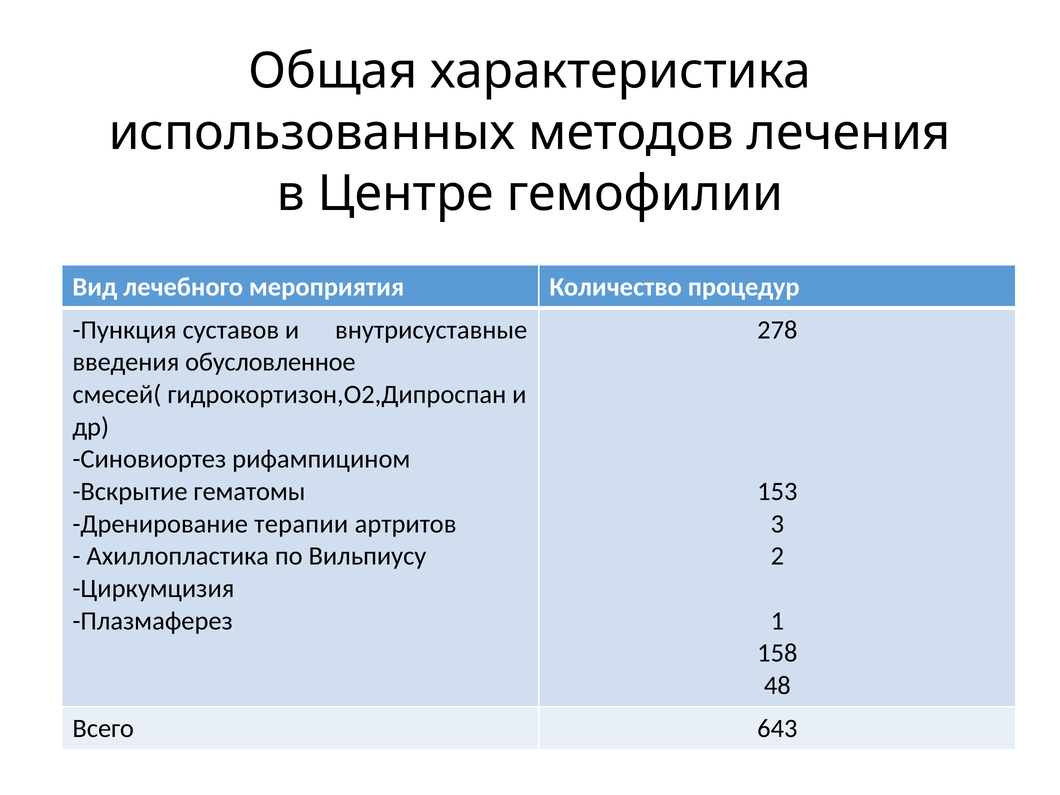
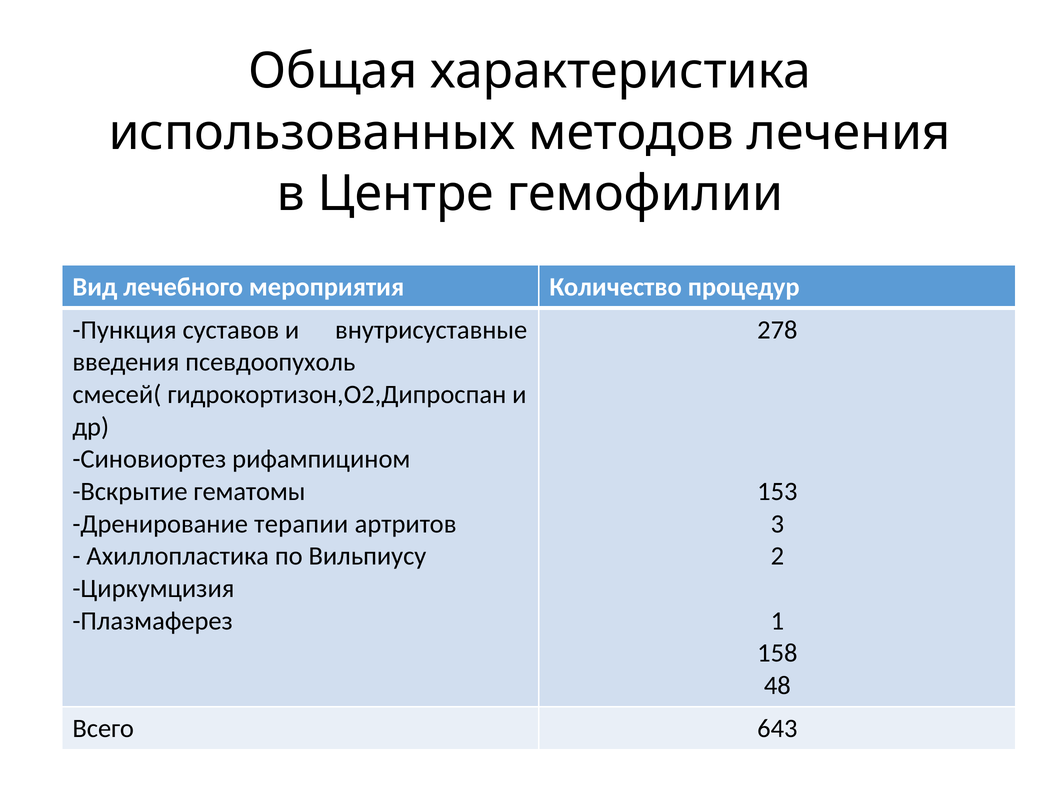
обусловленное: обусловленное -> псевдоопухоль
